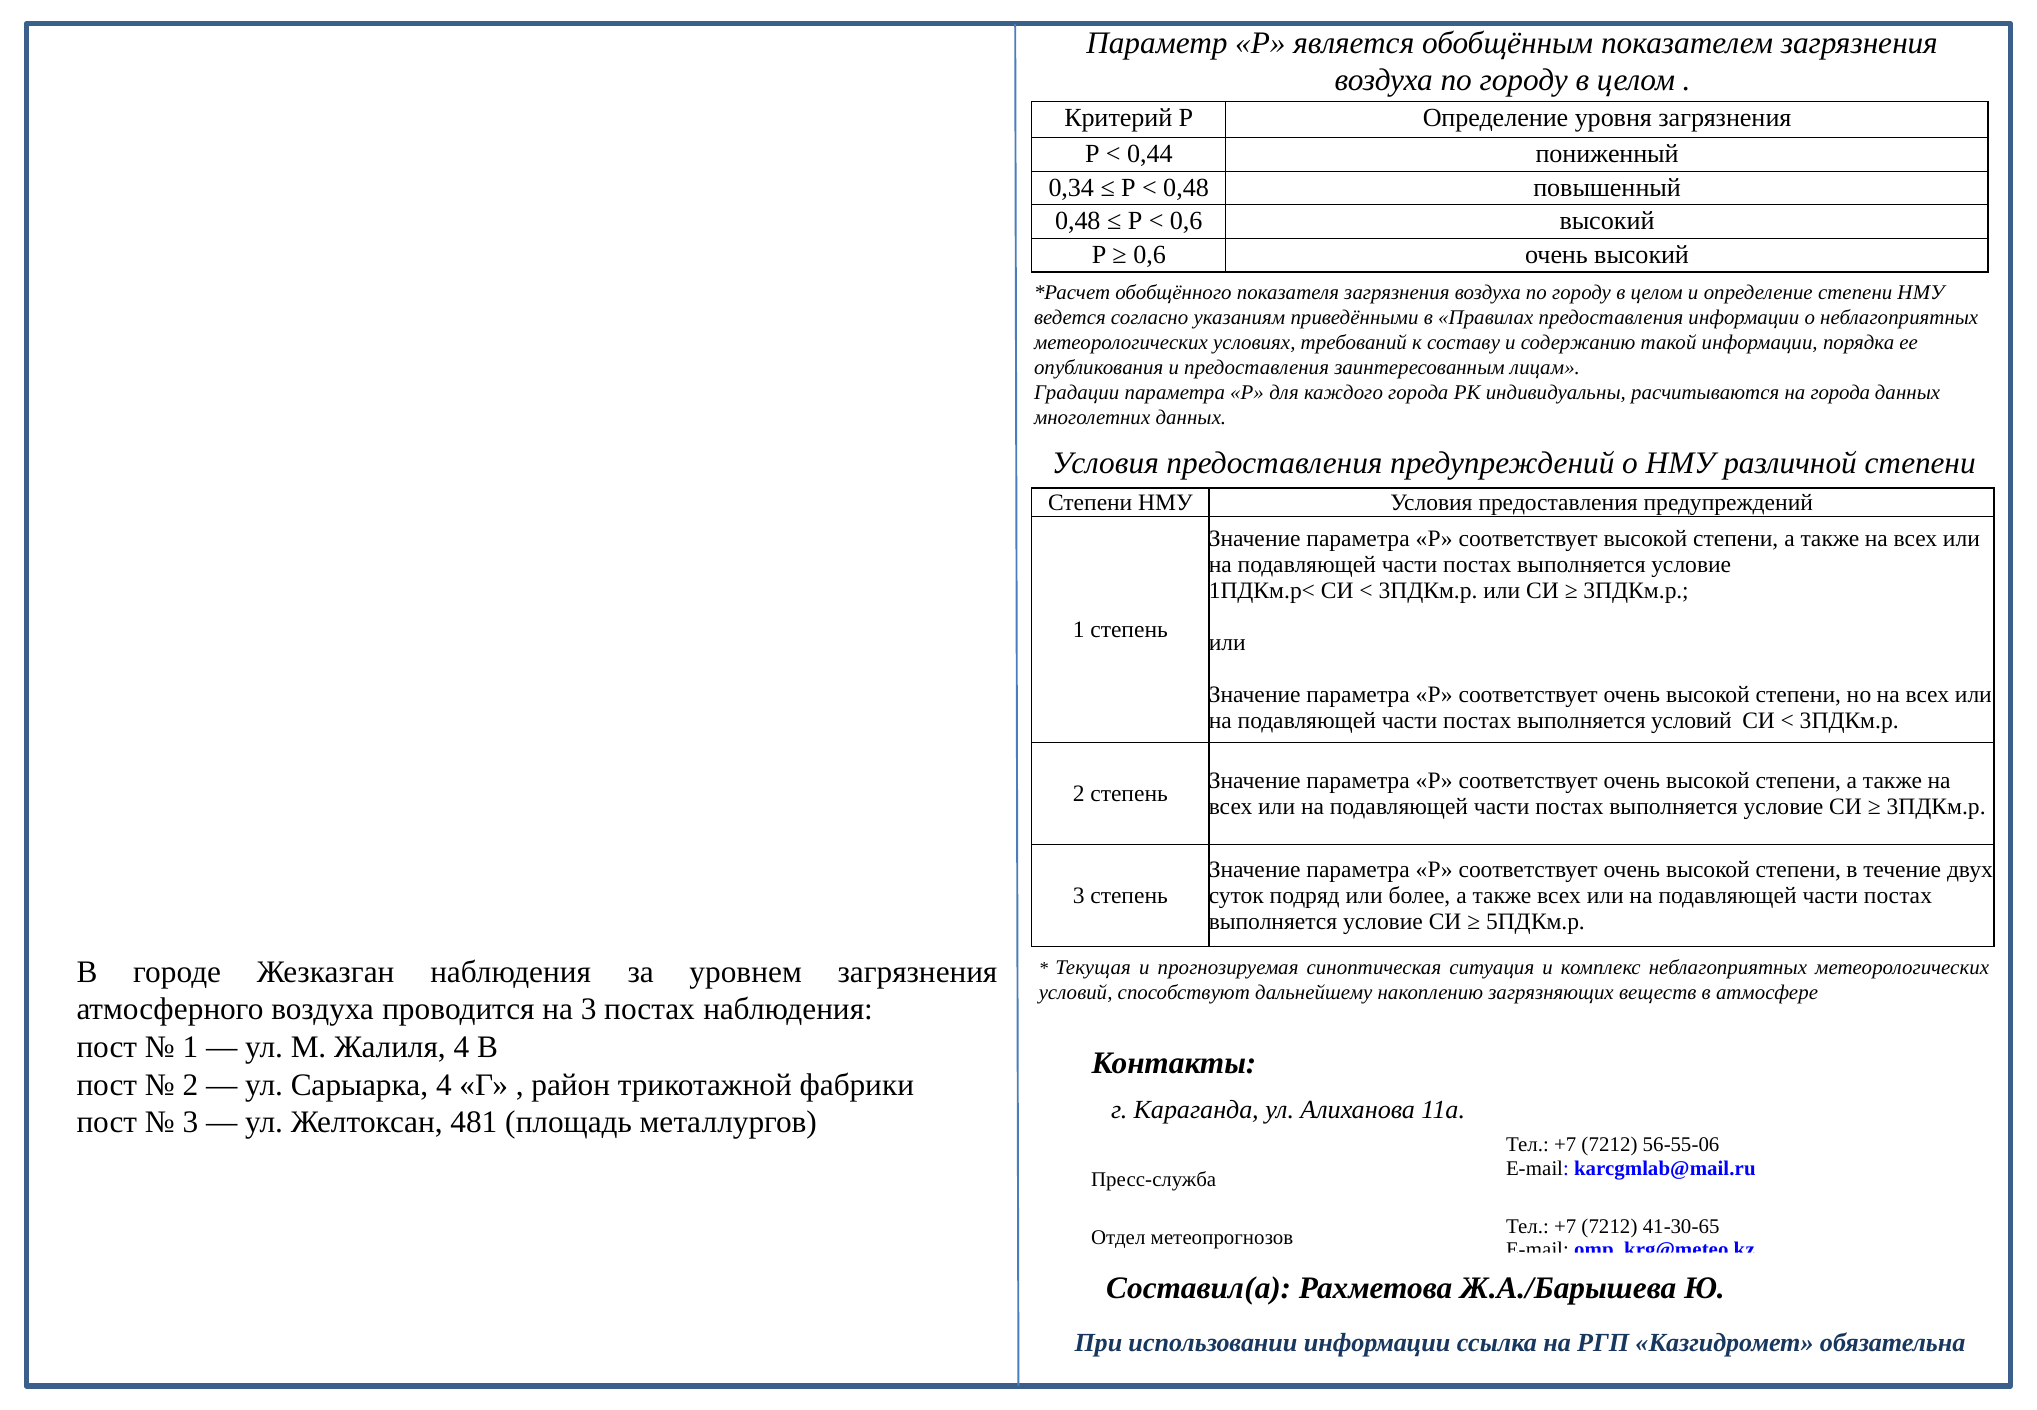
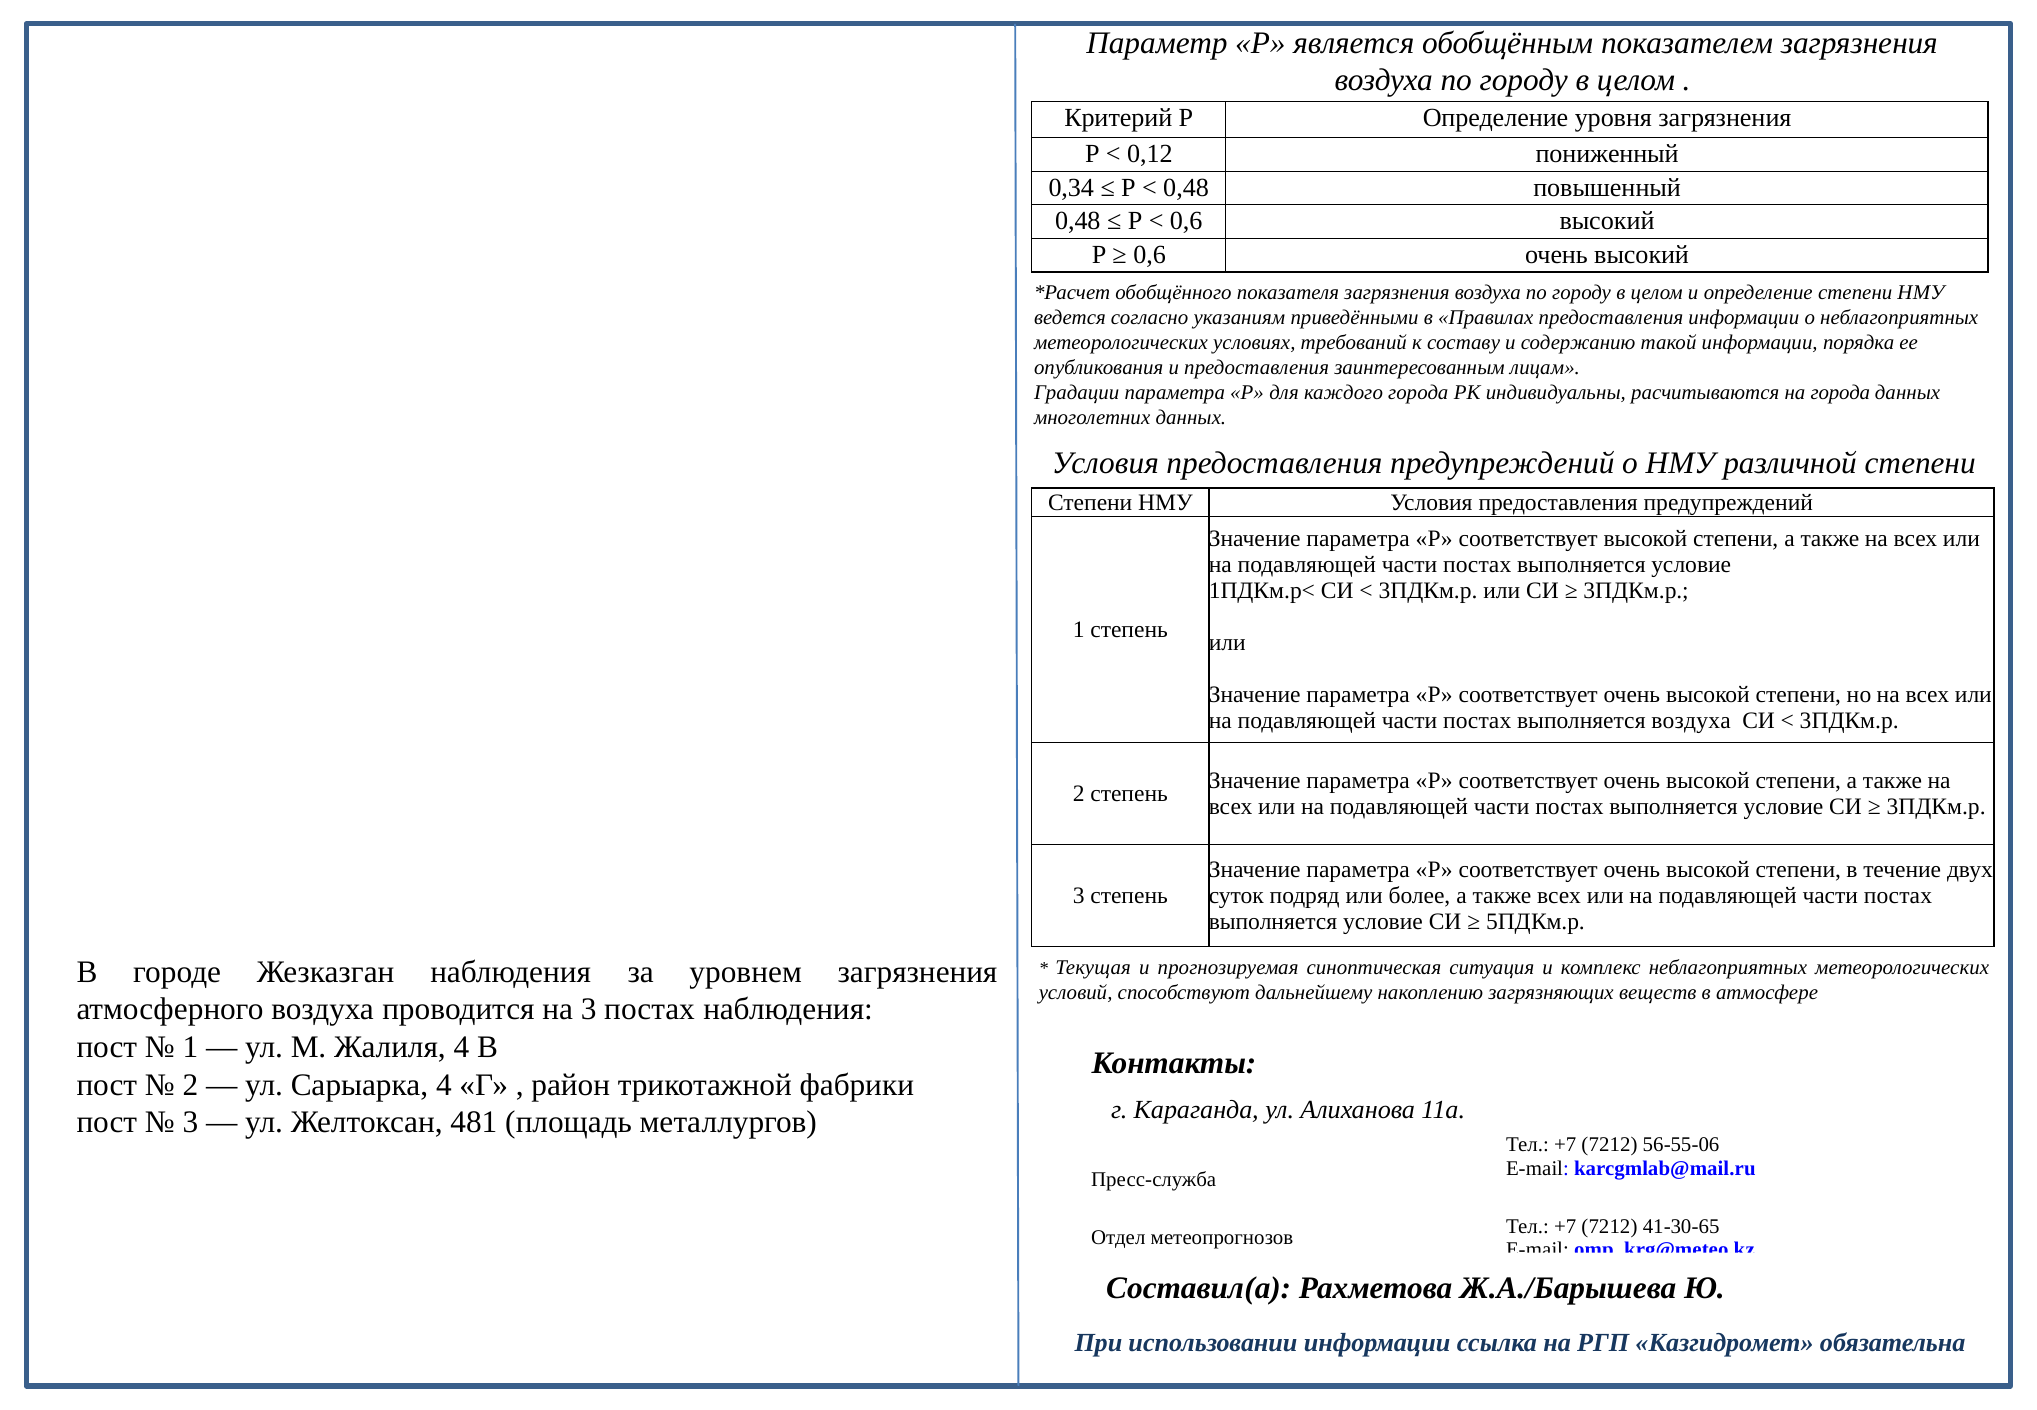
0,44: 0,44 -> 0,12
выполняется условий: условий -> воздуха
